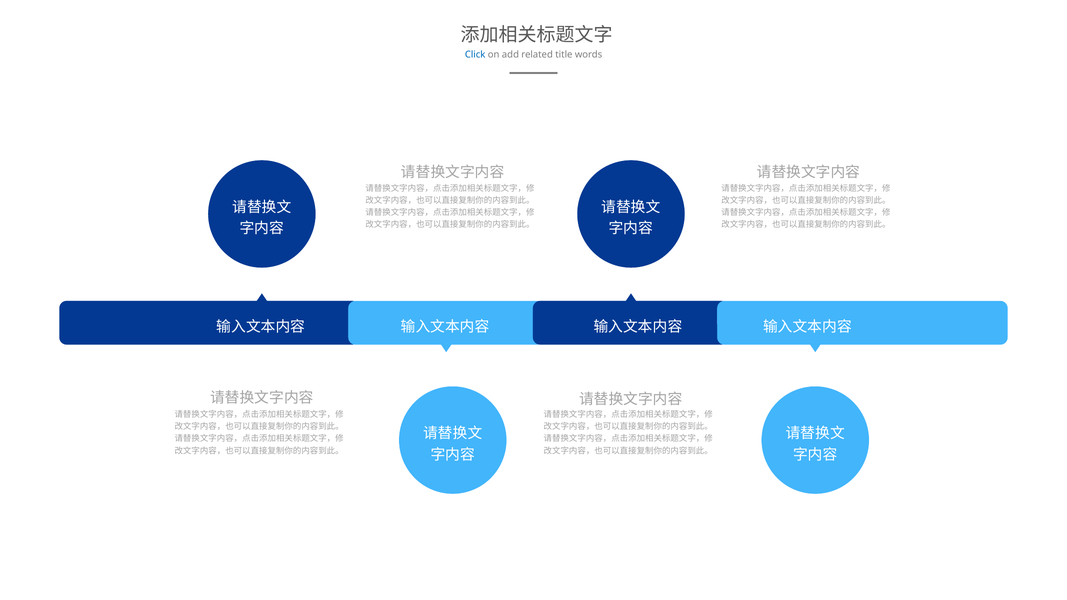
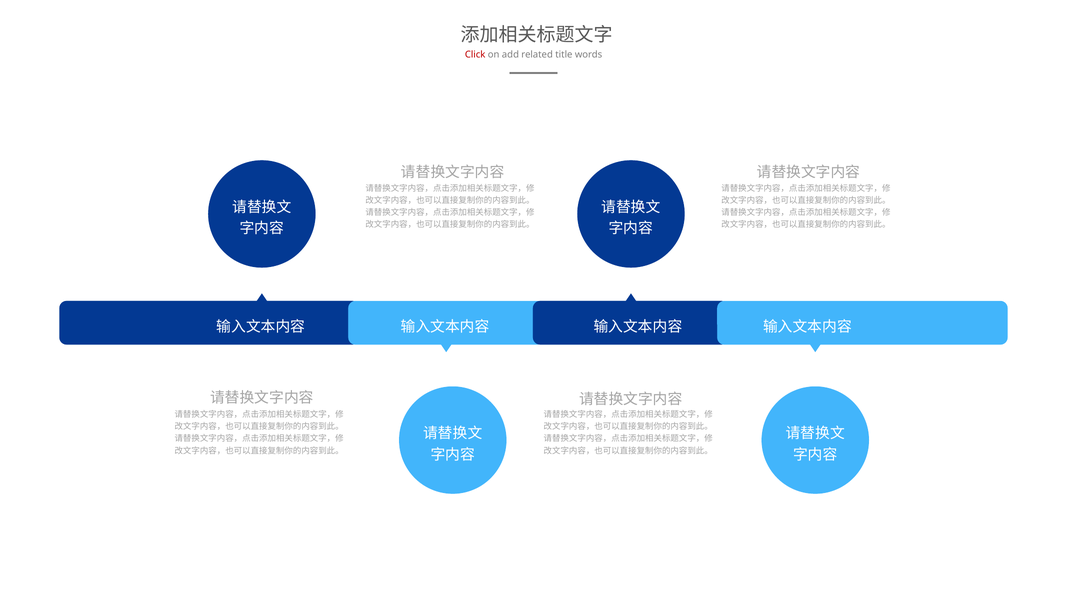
Click colour: blue -> red
